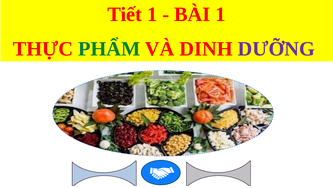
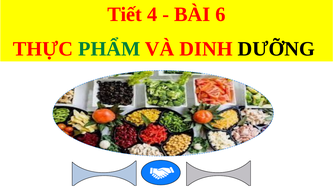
Tiết 1: 1 -> 4
BÀI 1: 1 -> 6
DƯỠNG colour: purple -> black
